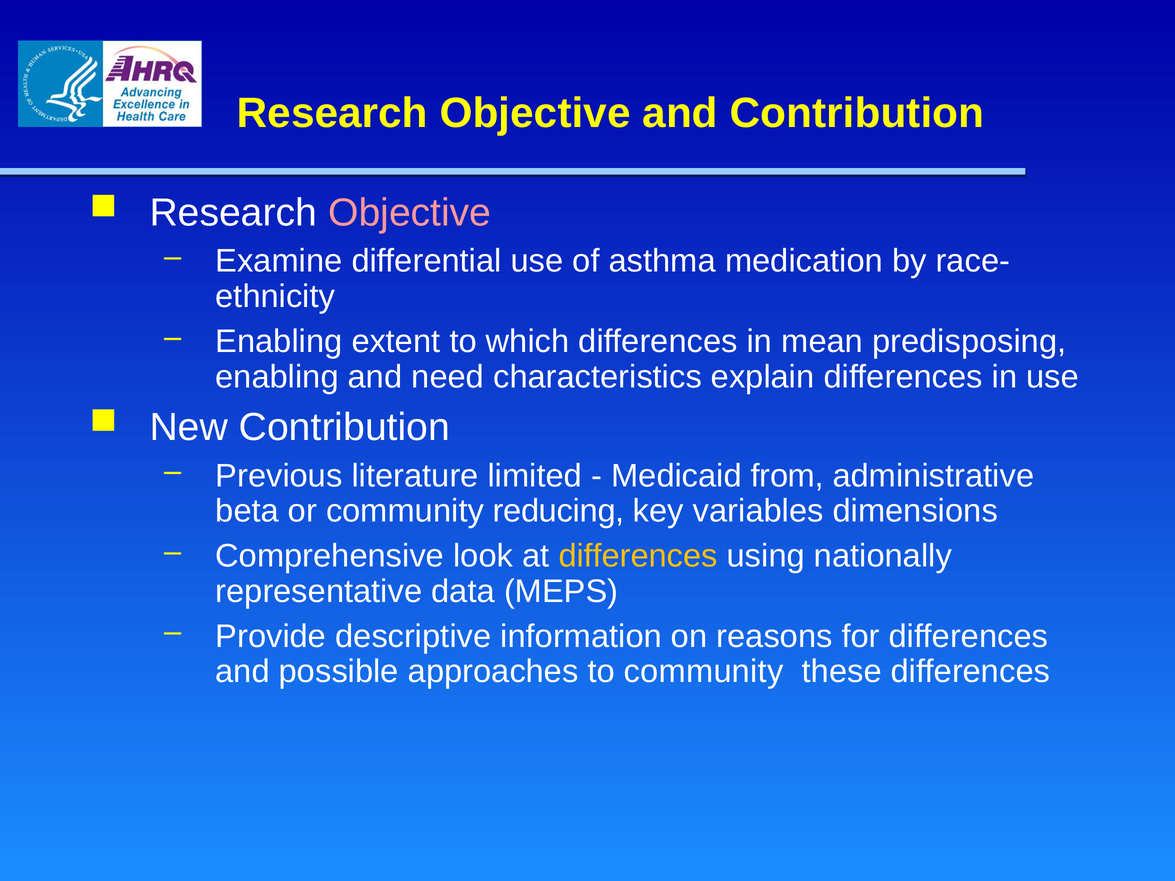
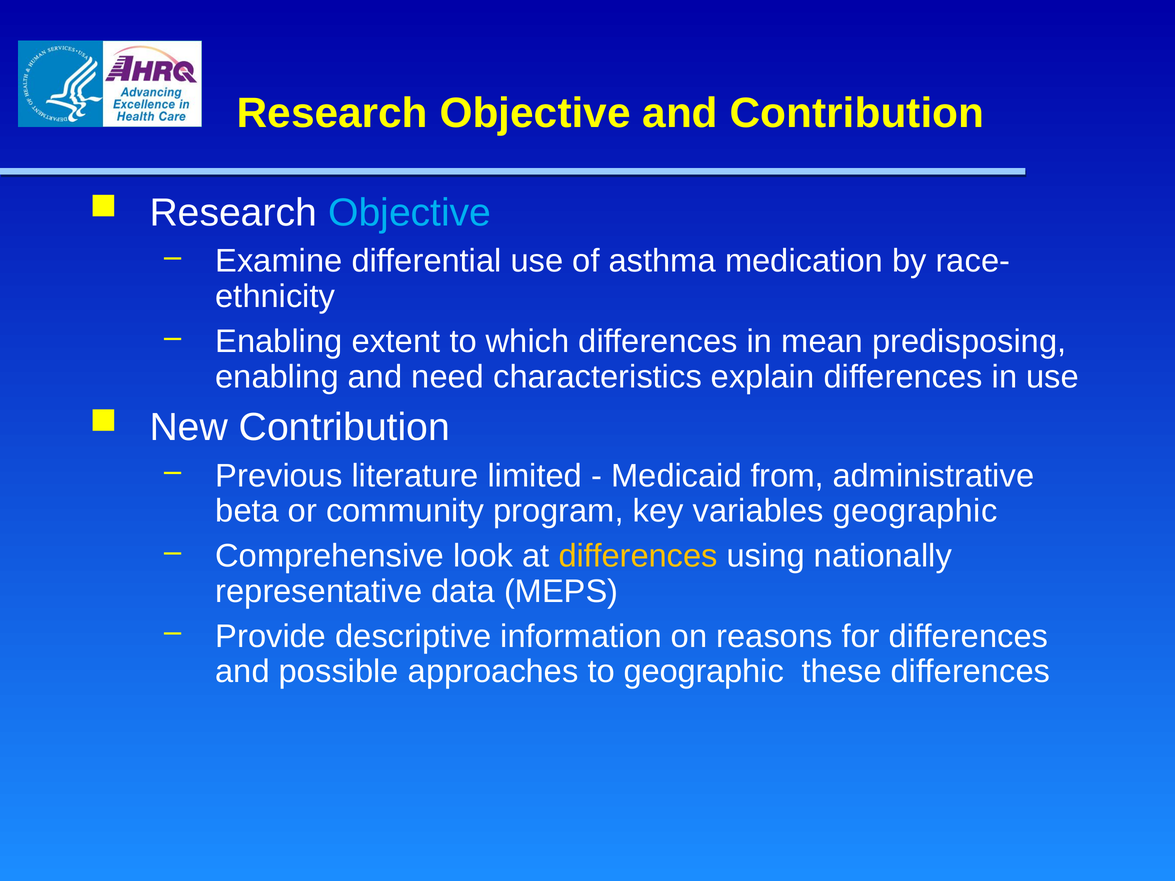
Objective at (410, 213) colour: pink -> light blue
reducing: reducing -> program
variables dimensions: dimensions -> geographic
to community: community -> geographic
